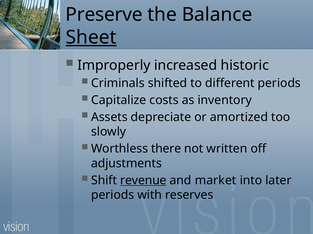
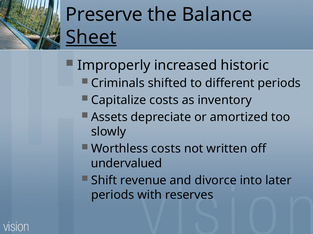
Worthless there: there -> costs
adjustments: adjustments -> undervalued
revenue underline: present -> none
market: market -> divorce
